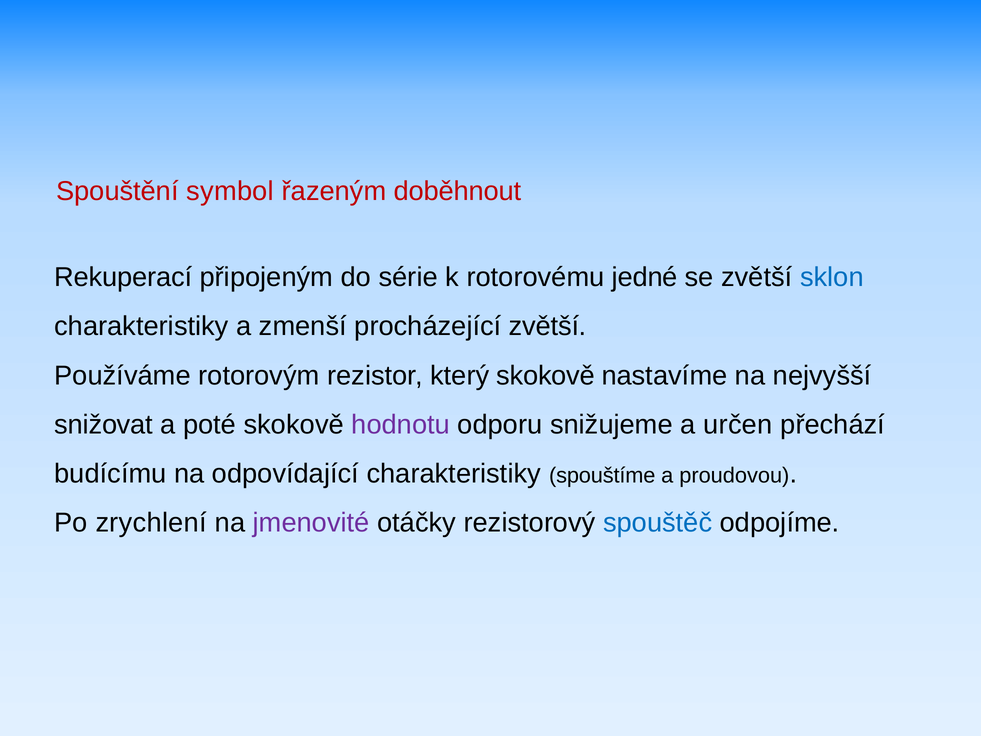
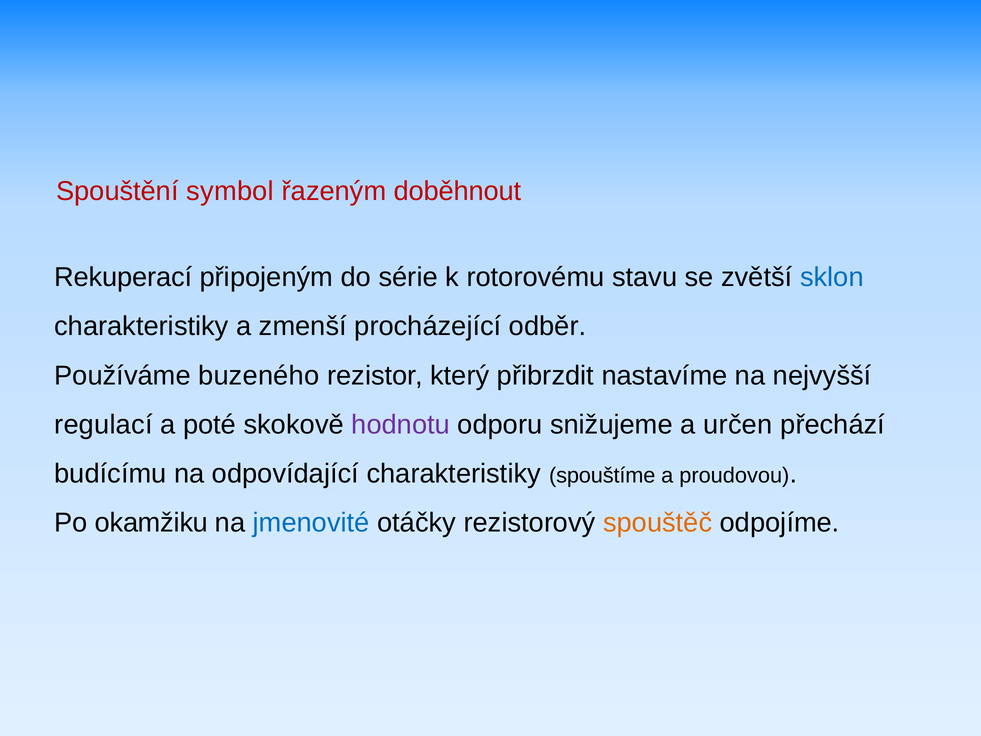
jedné: jedné -> stavu
procházející zvětší: zvětší -> odběr
rotorovým: rotorovým -> buzeného
který skokově: skokově -> přibrzdit
snižovat: snižovat -> regulací
zrychlení: zrychlení -> okamžiku
jmenovité colour: purple -> blue
spouštěč colour: blue -> orange
